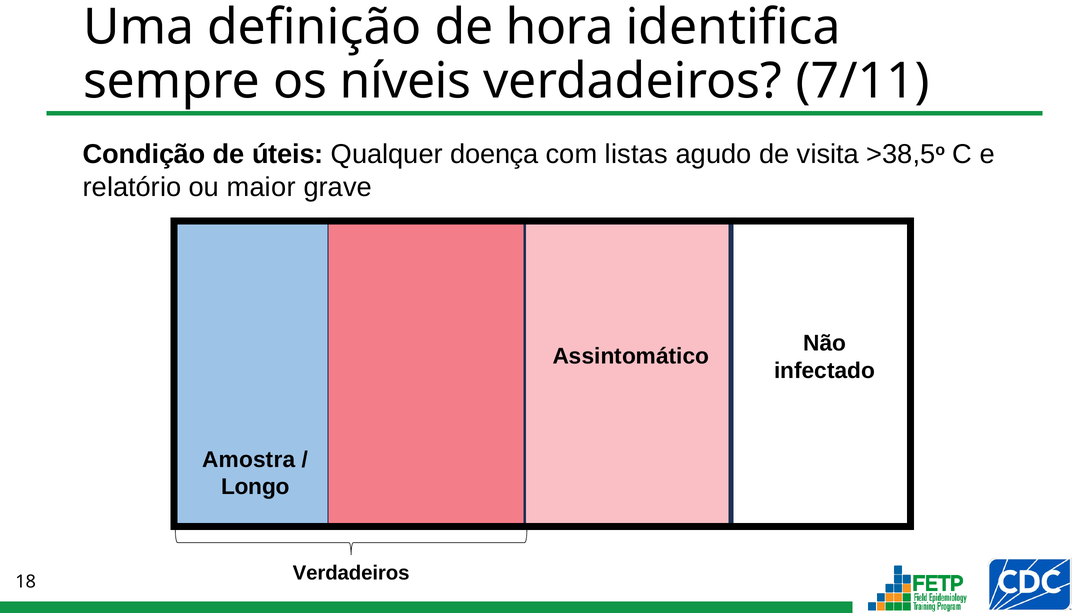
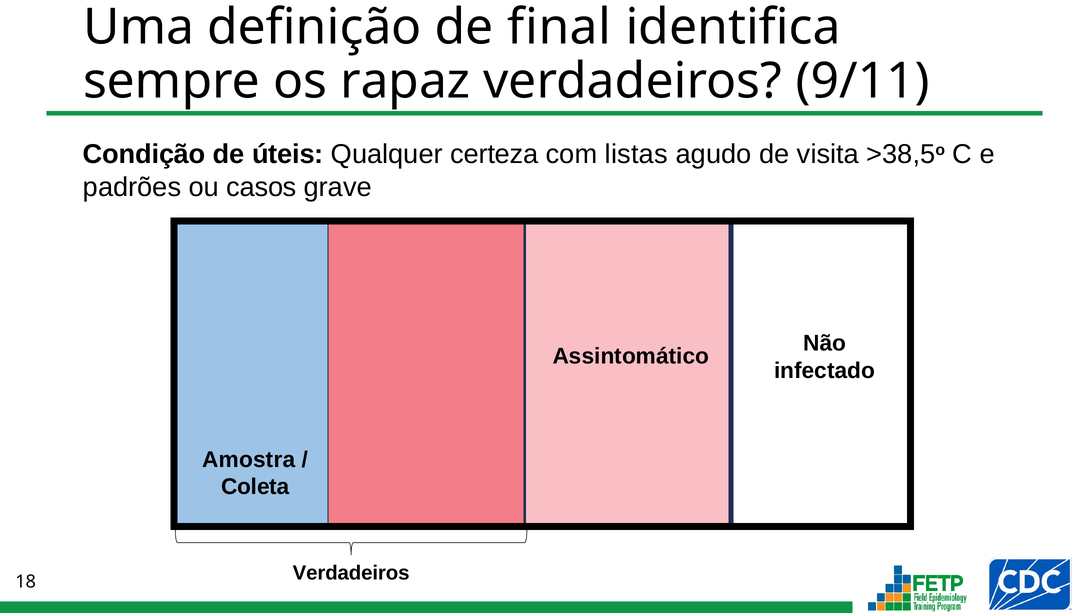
hora: hora -> final
níveis: níveis -> rapaz
7/11: 7/11 -> 9/11
doença: doença -> certeza
relatório: relatório -> padrões
maior: maior -> casos
Longo: Longo -> Coleta
